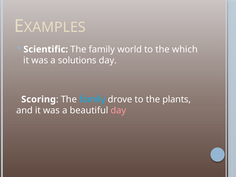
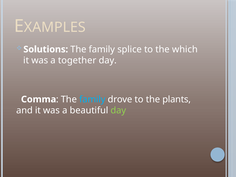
Scientific: Scientific -> Solutions
world: world -> splice
solutions: solutions -> together
Scoring: Scoring -> Comma
day at (118, 110) colour: pink -> light green
